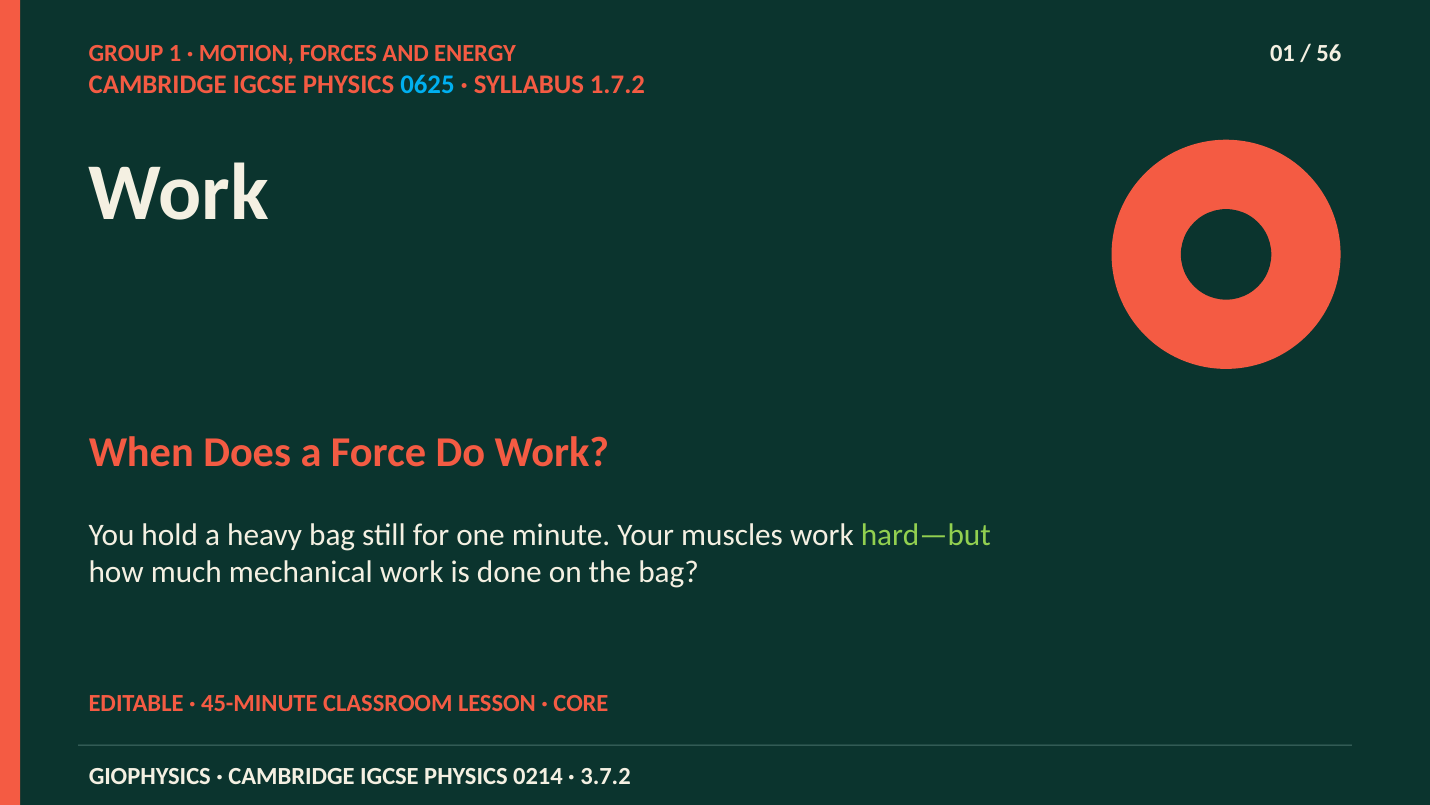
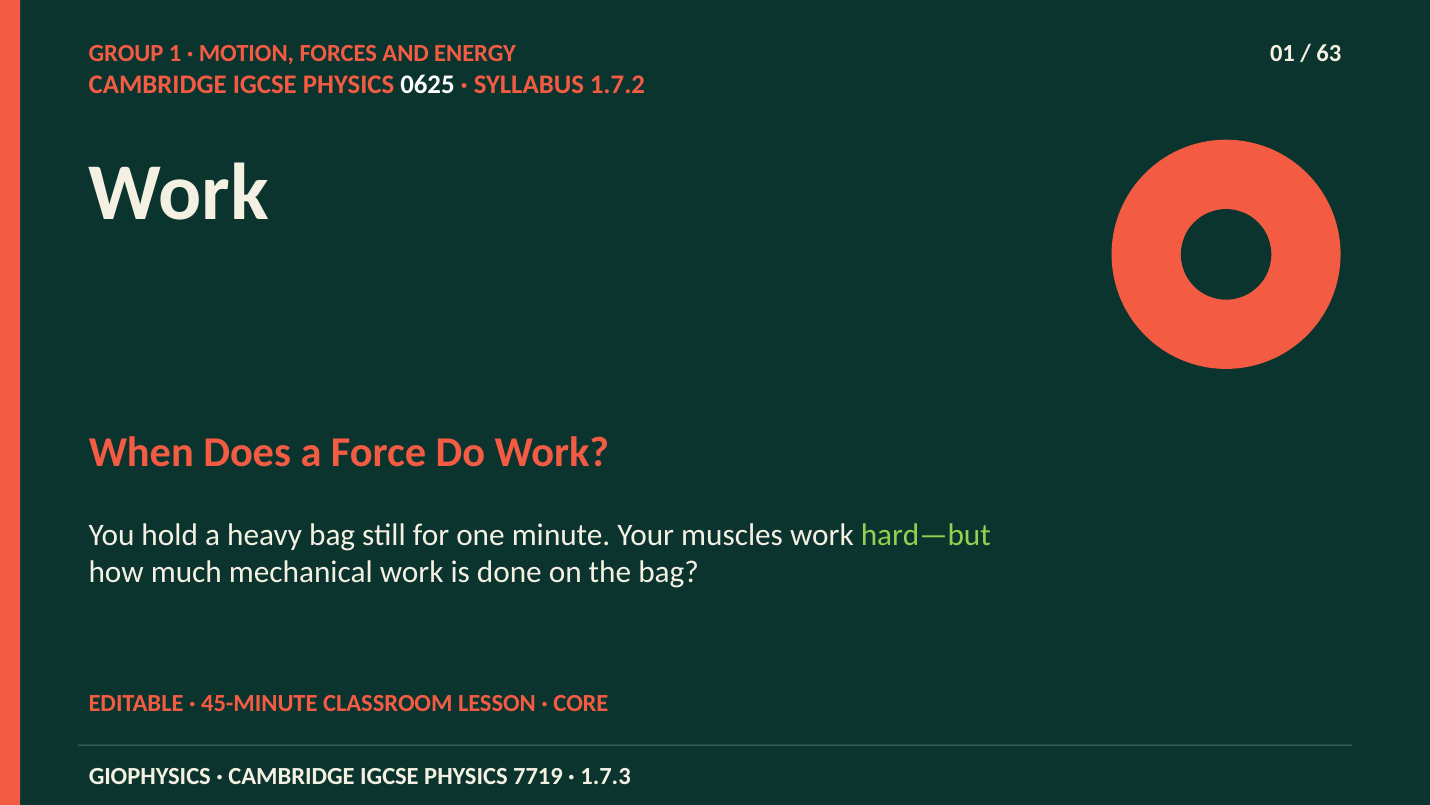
56: 56 -> 63
0625 colour: light blue -> white
0214: 0214 -> 7719
3.7.2: 3.7.2 -> 1.7.3
